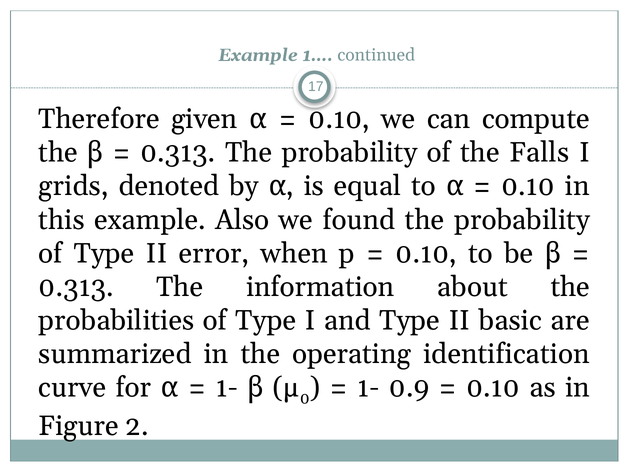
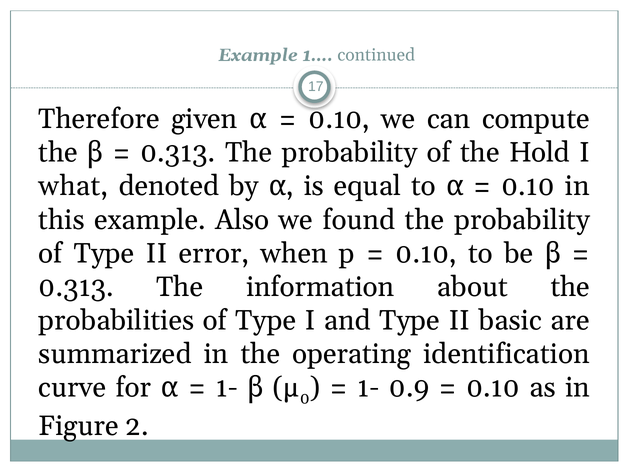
Falls: Falls -> Hold
grids: grids -> what
